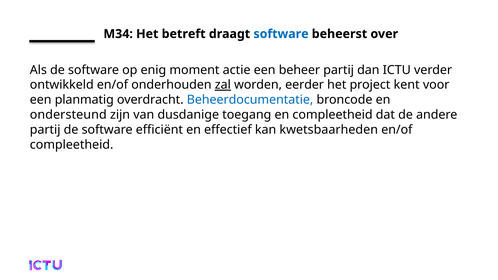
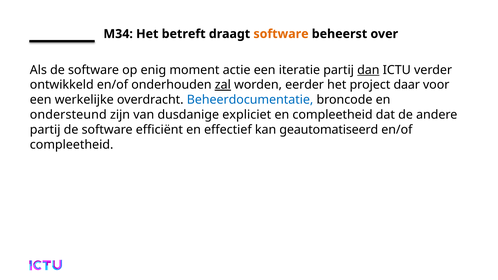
software at (281, 34) colour: blue -> orange
beheer: beheer -> iteratie
dan underline: none -> present
kent: kent -> daar
planmatig: planmatig -> werkelijke
toegang: toegang -> expliciet
kwetsbaarheden: kwetsbaarheden -> geautomatiseerd
